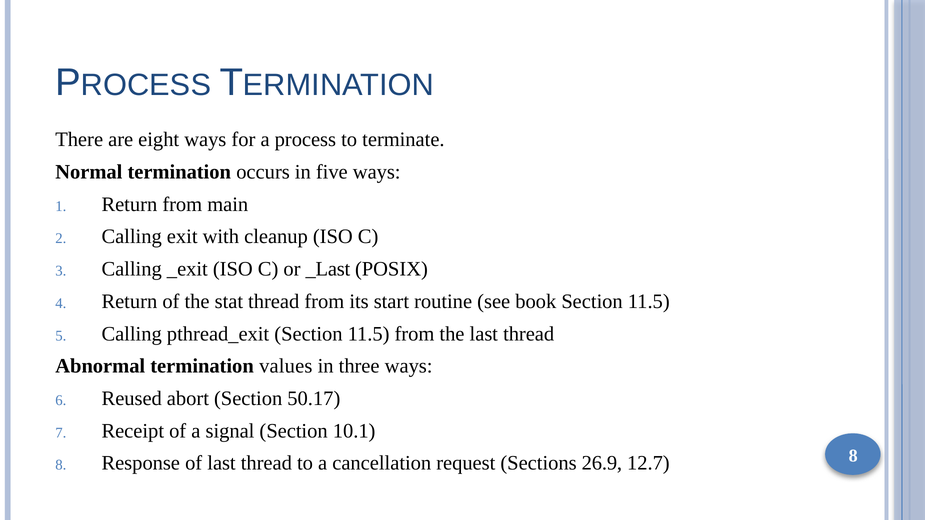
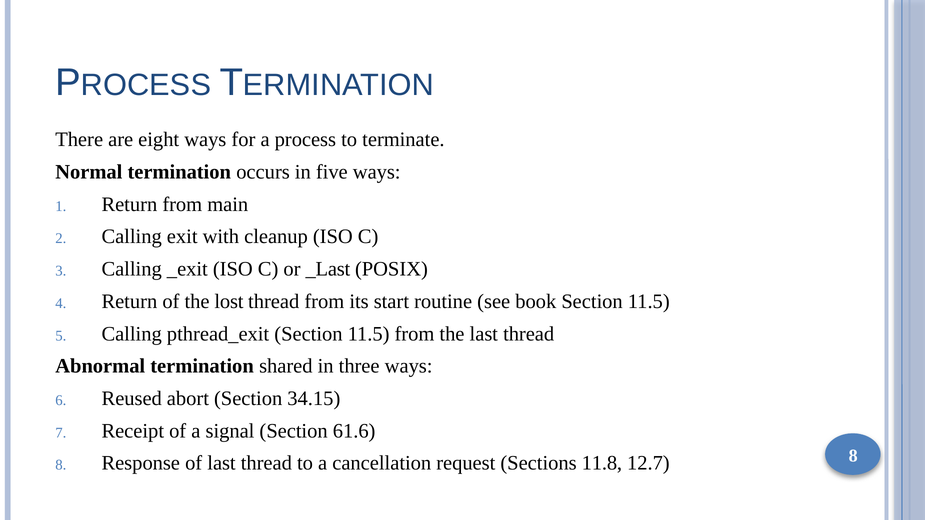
stat: stat -> lost
values: values -> shared
50.17: 50.17 -> 34.15
10.1: 10.1 -> 61.6
26.9: 26.9 -> 11.8
